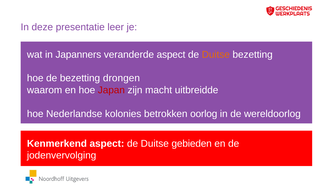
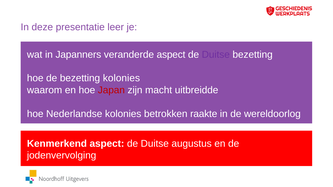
Duitse at (216, 55) colour: orange -> purple
bezetting drongen: drongen -> kolonies
oorlog: oorlog -> raakte
gebieden: gebieden -> augustus
